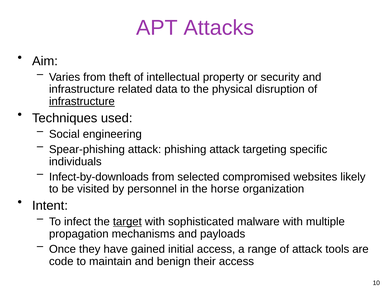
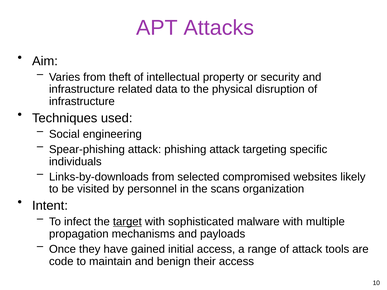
infrastructure at (82, 102) underline: present -> none
Infect-by-downloads: Infect-by-downloads -> Links-by-downloads
horse: horse -> scans
